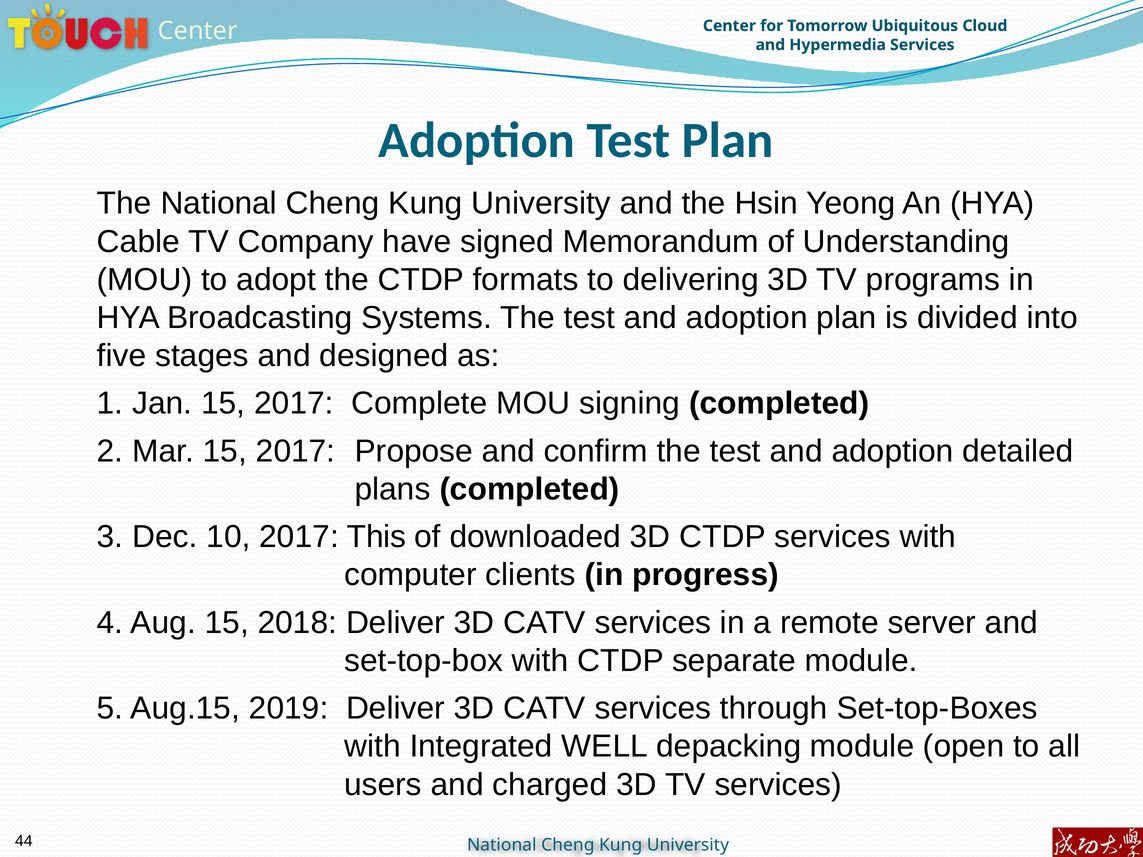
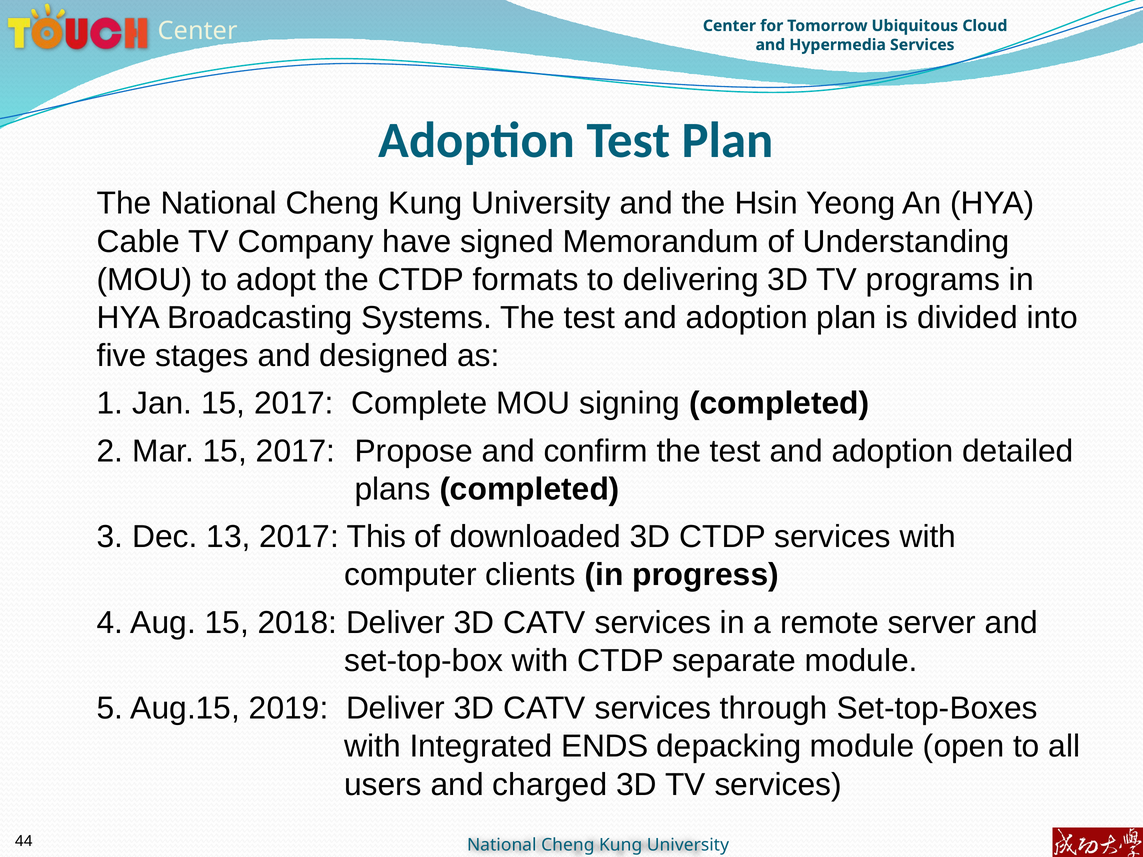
10: 10 -> 13
WELL: WELL -> ENDS
